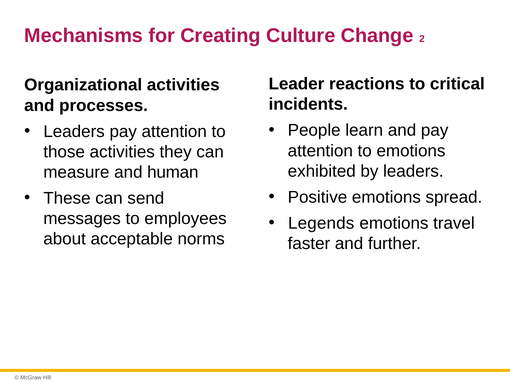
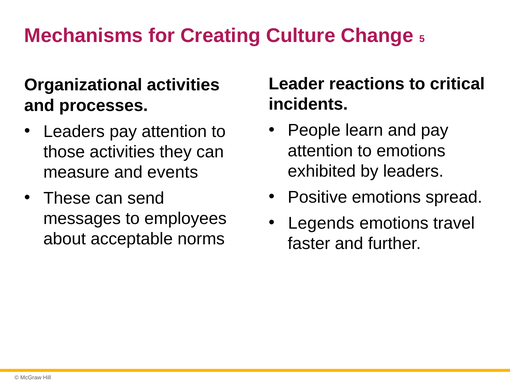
2: 2 -> 5
human: human -> events
